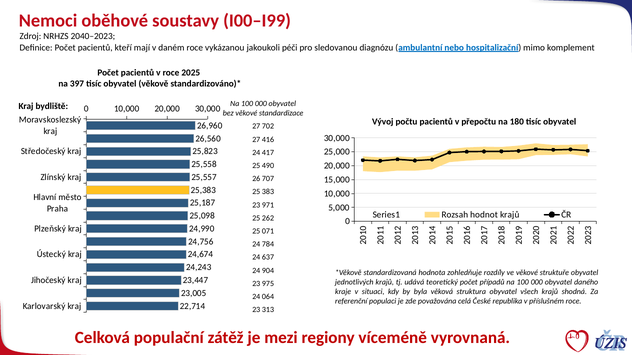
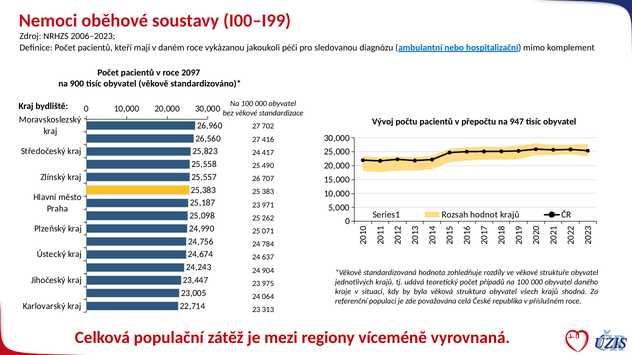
2040–2023: 2040–2023 -> 2006–2023
2025: 2025 -> 2097
397: 397 -> 900
180: 180 -> 947
